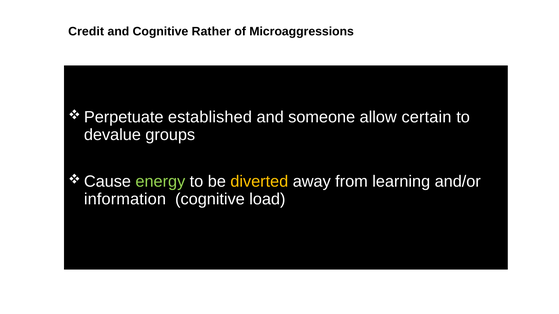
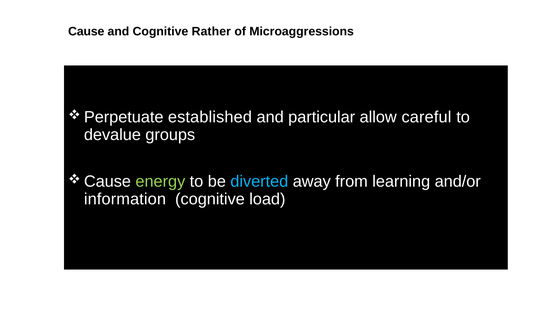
Credit: Credit -> Cause
someone: someone -> particular
certain: certain -> careful
diverted colour: yellow -> light blue
